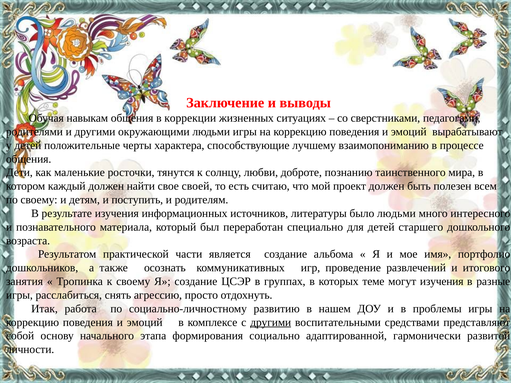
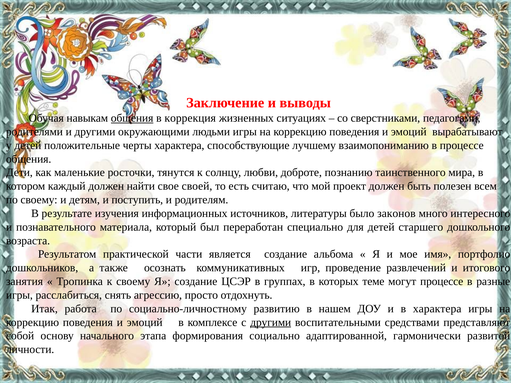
общения at (132, 118) underline: none -> present
коррекции: коррекции -> коррекция
было людьми: людьми -> законов
могут изучения: изучения -> процессе
в проблемы: проблемы -> характера
